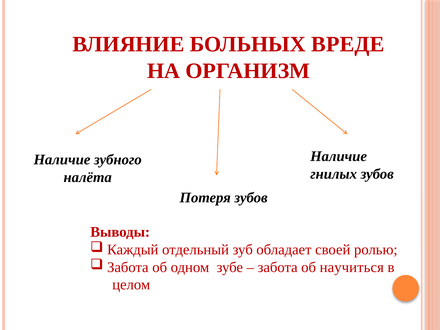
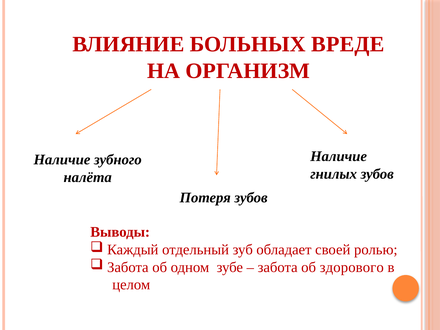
научиться: научиться -> здорового
